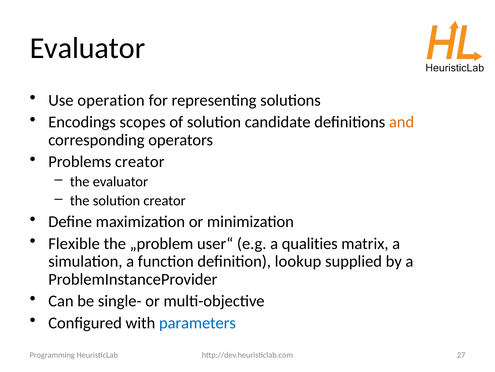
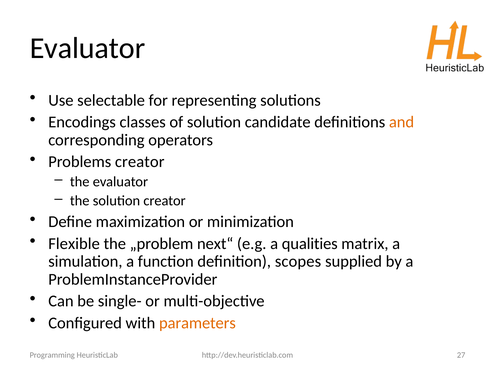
operation: operation -> selectable
scopes: scopes -> classes
user“: user“ -> next“
lookup: lookup -> scopes
parameters colour: blue -> orange
